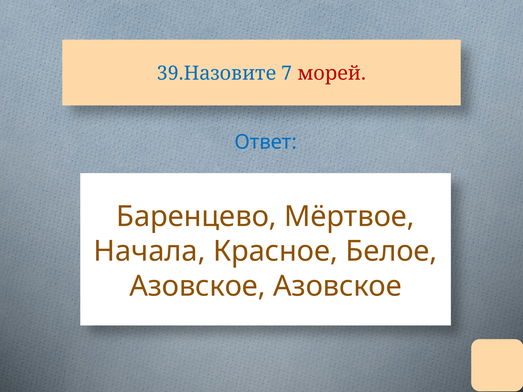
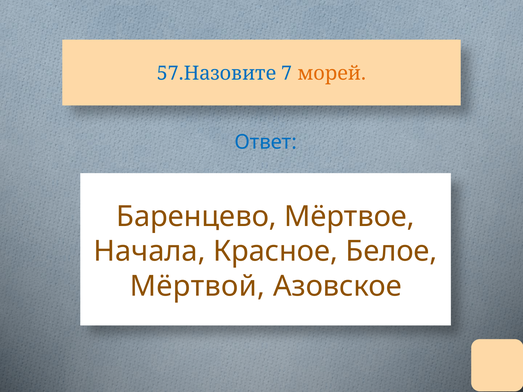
39.Назовите: 39.Назовите -> 57.Назовите
морей colour: red -> orange
Азовское at (198, 286): Азовское -> Мёртвой
